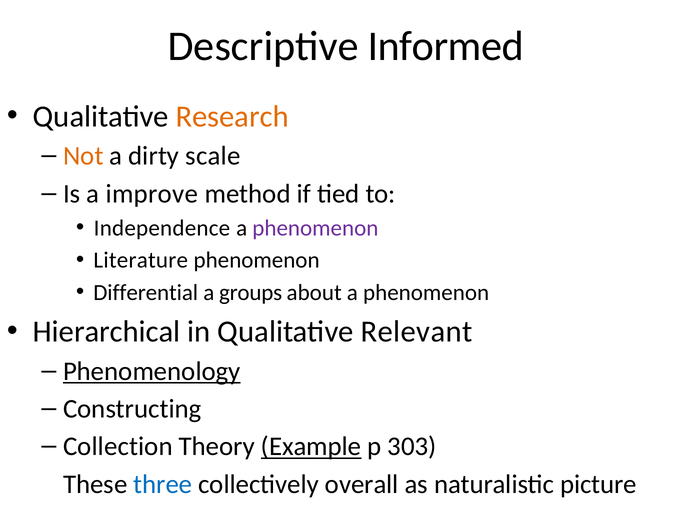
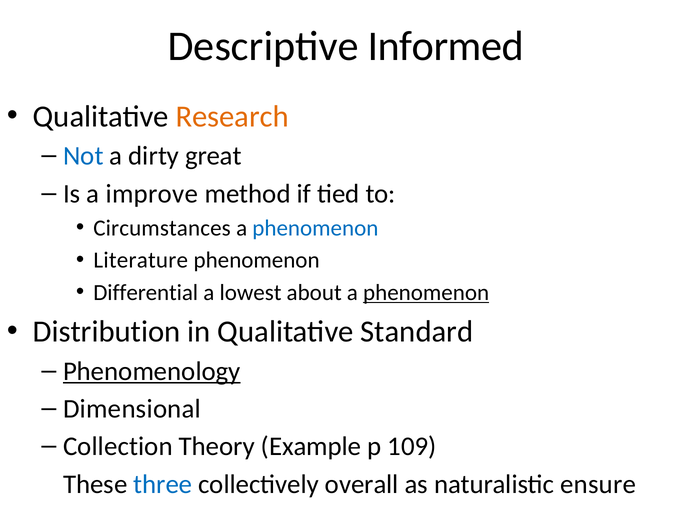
Not colour: orange -> blue
scale: scale -> great
Independence: Independence -> Circumstances
phenomenon at (315, 228) colour: purple -> blue
groups: groups -> lowest
phenomenon at (426, 292) underline: none -> present
Hierarchical: Hierarchical -> Distribution
Relevant: Relevant -> Standard
Constructing: Constructing -> Dimensional
Example underline: present -> none
303: 303 -> 109
picture: picture -> ensure
